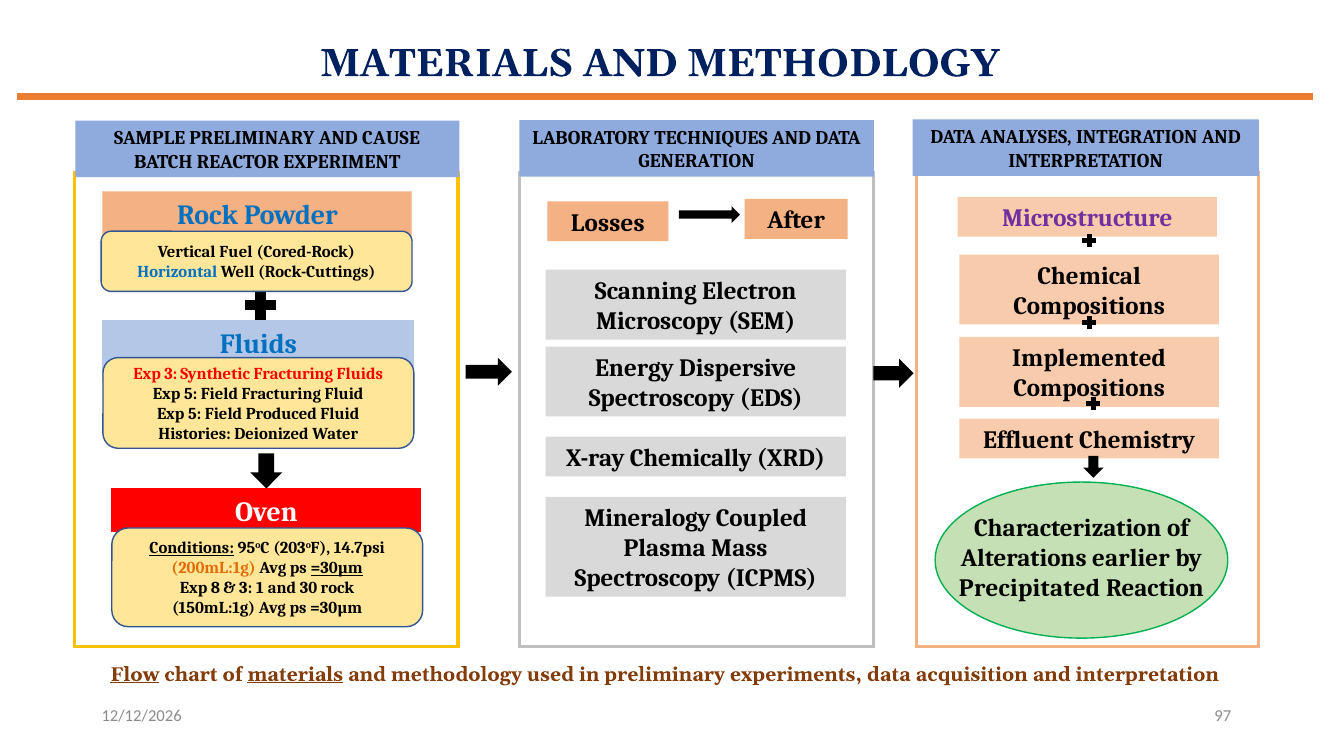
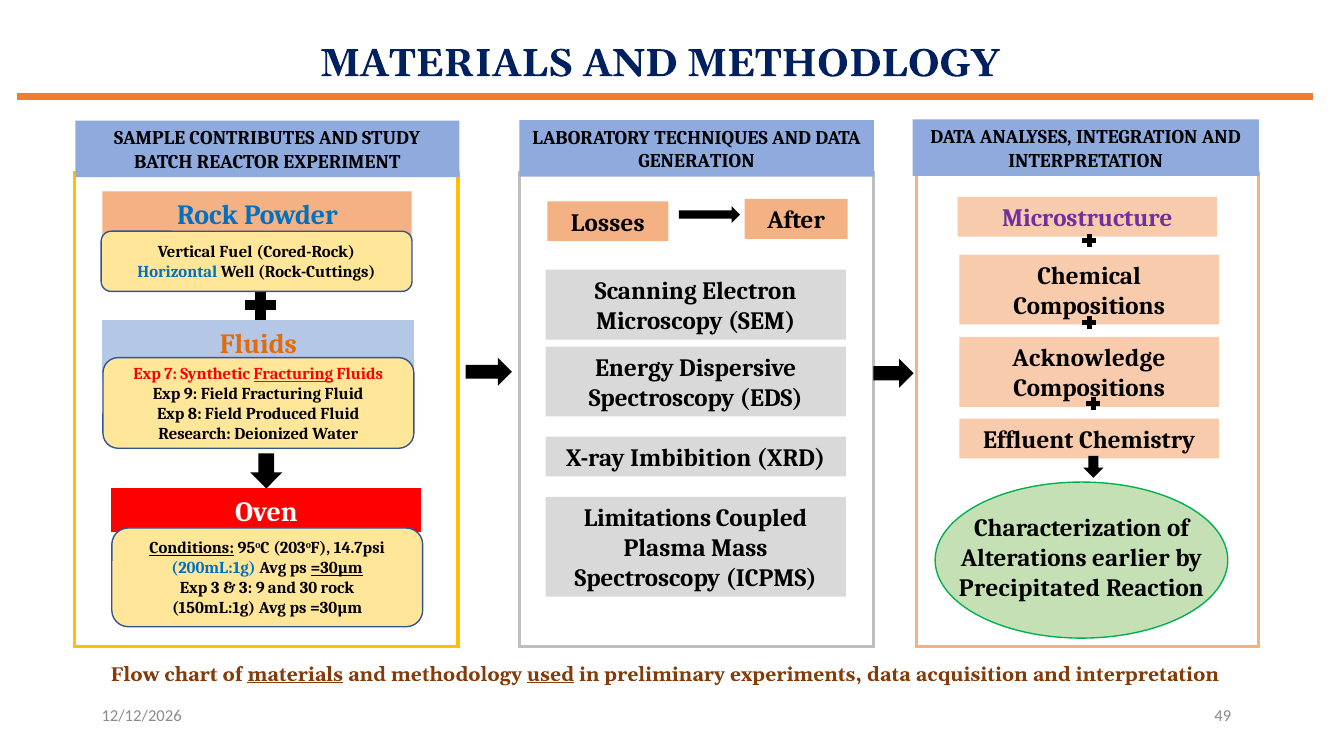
SAMPLE PRELIMINARY: PRELIMINARY -> CONTRIBUTES
CAUSE: CAUSE -> STUDY
Fluids at (258, 344) colour: blue -> orange
Implemented: Implemented -> Acknowledge
Exp 3: 3 -> 7
Fracturing at (293, 374) underline: none -> present
5 at (191, 394): 5 -> 9
5 at (195, 414): 5 -> 8
Histories: Histories -> Research
Chemically: Chemically -> Imbibition
Mineralogy: Mineralogy -> Limitations
200mL:1g colour: orange -> blue
Exp 8: 8 -> 3
3 1: 1 -> 9
Flow underline: present -> none
used underline: none -> present
97: 97 -> 49
